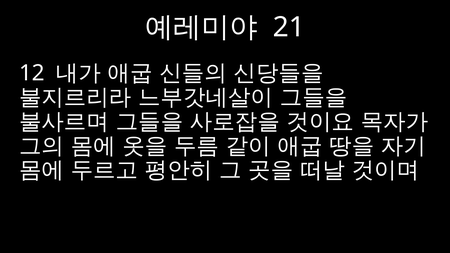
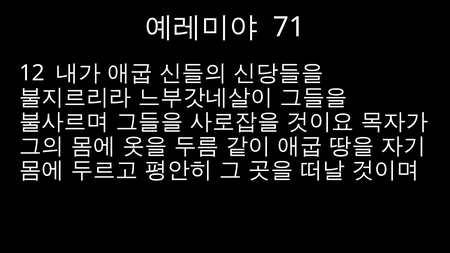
21: 21 -> 71
